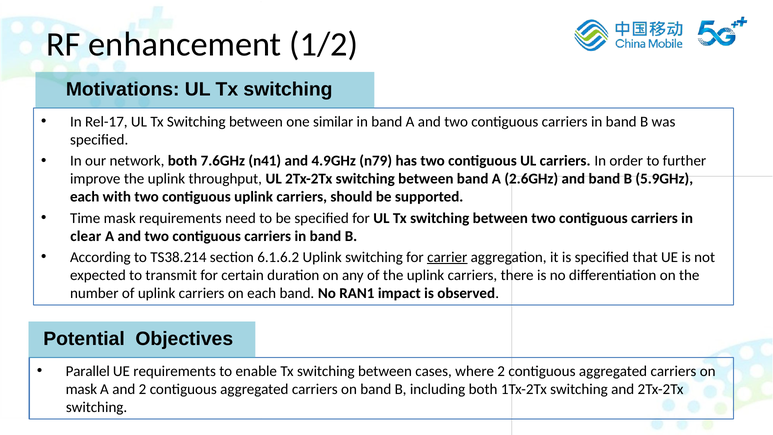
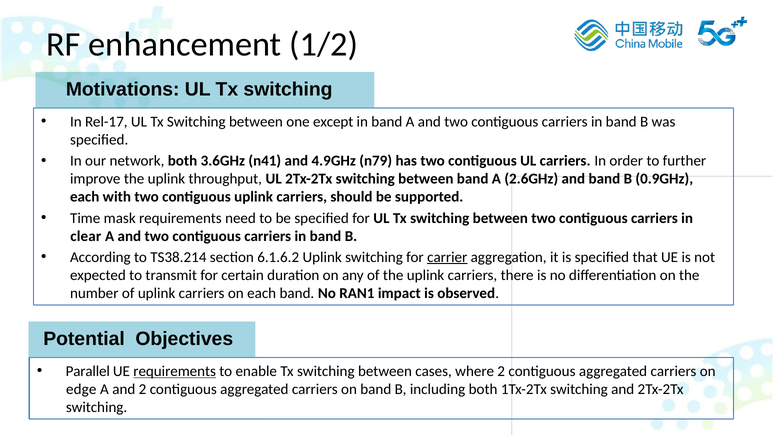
similar: similar -> except
7.6GHz: 7.6GHz -> 3.6GHz
5.9GHz: 5.9GHz -> 0.9GHz
requirements at (175, 371) underline: none -> present
mask at (81, 389): mask -> edge
